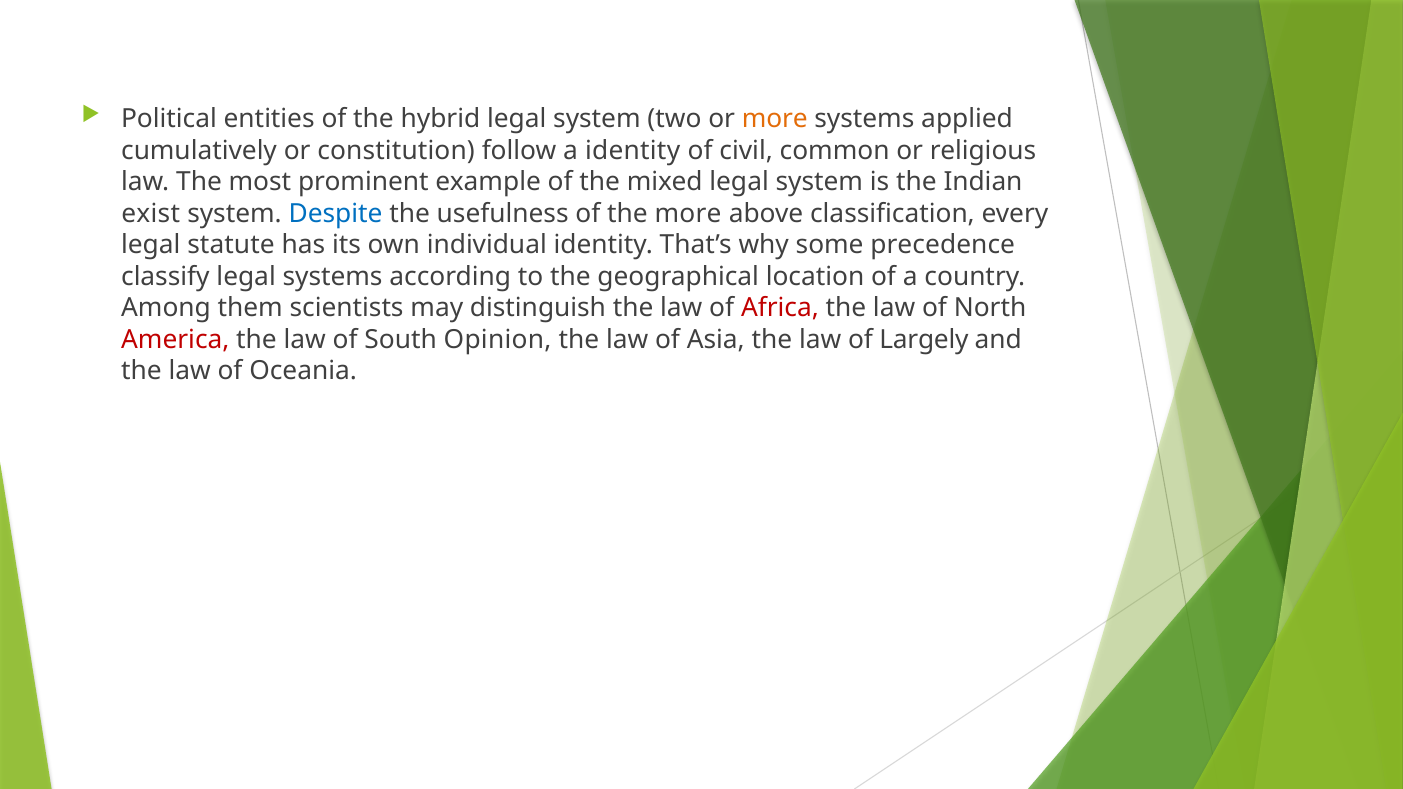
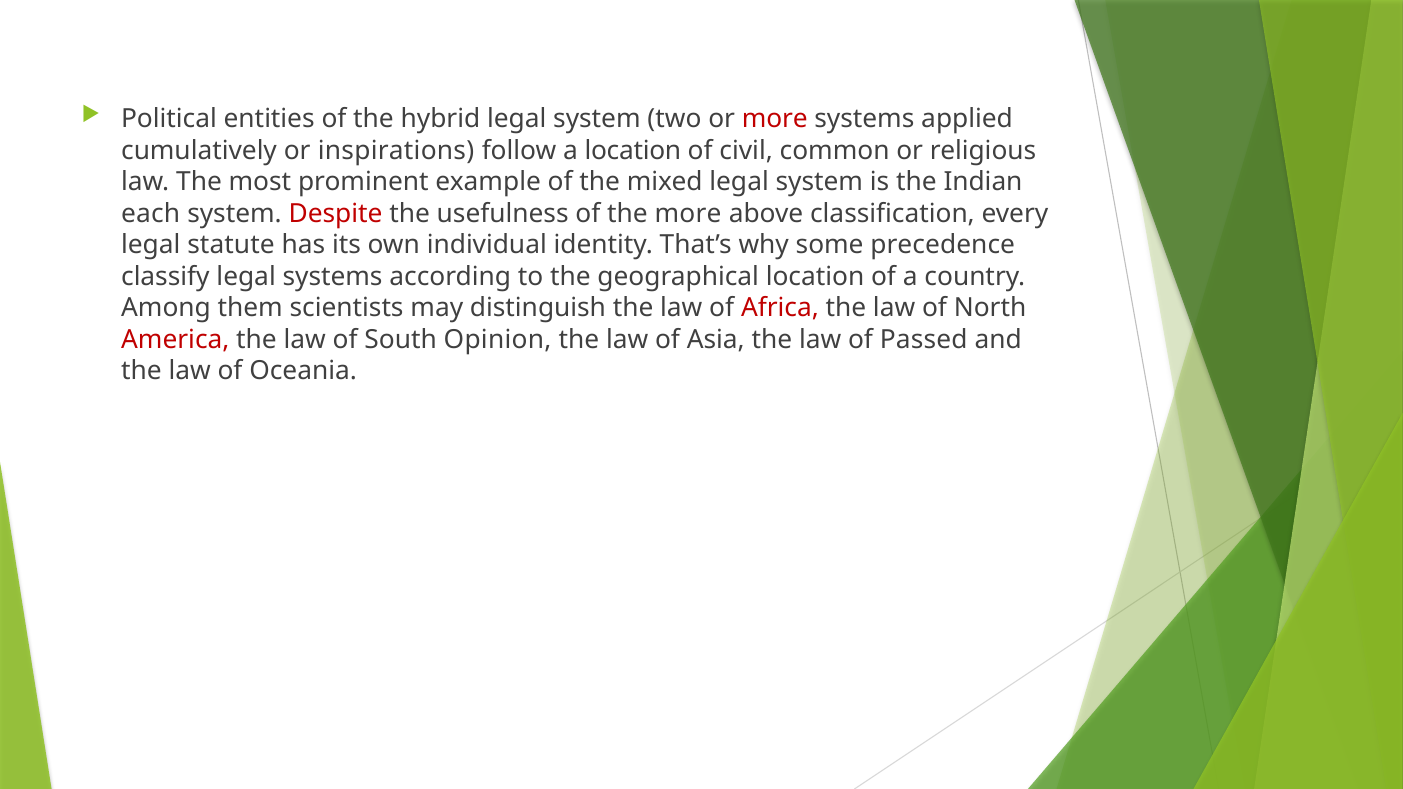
more at (775, 119) colour: orange -> red
constitution: constitution -> inspirations
a identity: identity -> location
exist: exist -> each
Despite colour: blue -> red
Largely: Largely -> Passed
